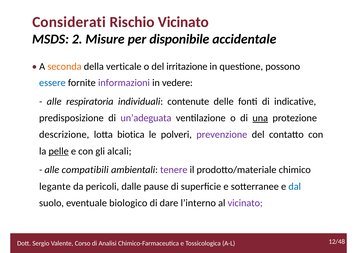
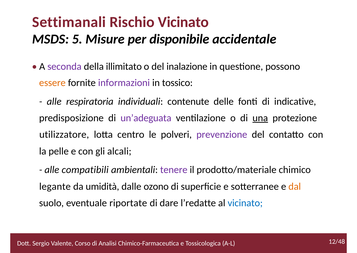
Considerati: Considerati -> Settimanali
2: 2 -> 5
seconda colour: orange -> purple
verticale: verticale -> illimitato
irritazione: irritazione -> inalazione
essere colour: blue -> orange
vedere: vedere -> tossico
descrizione: descrizione -> utilizzatore
biotica: biotica -> centro
pelle underline: present -> none
pericoli: pericoli -> umidità
pause: pause -> ozono
dal colour: blue -> orange
biologico: biologico -> riportate
l’interno: l’interno -> l’redatte
vicinato at (245, 203) colour: purple -> blue
